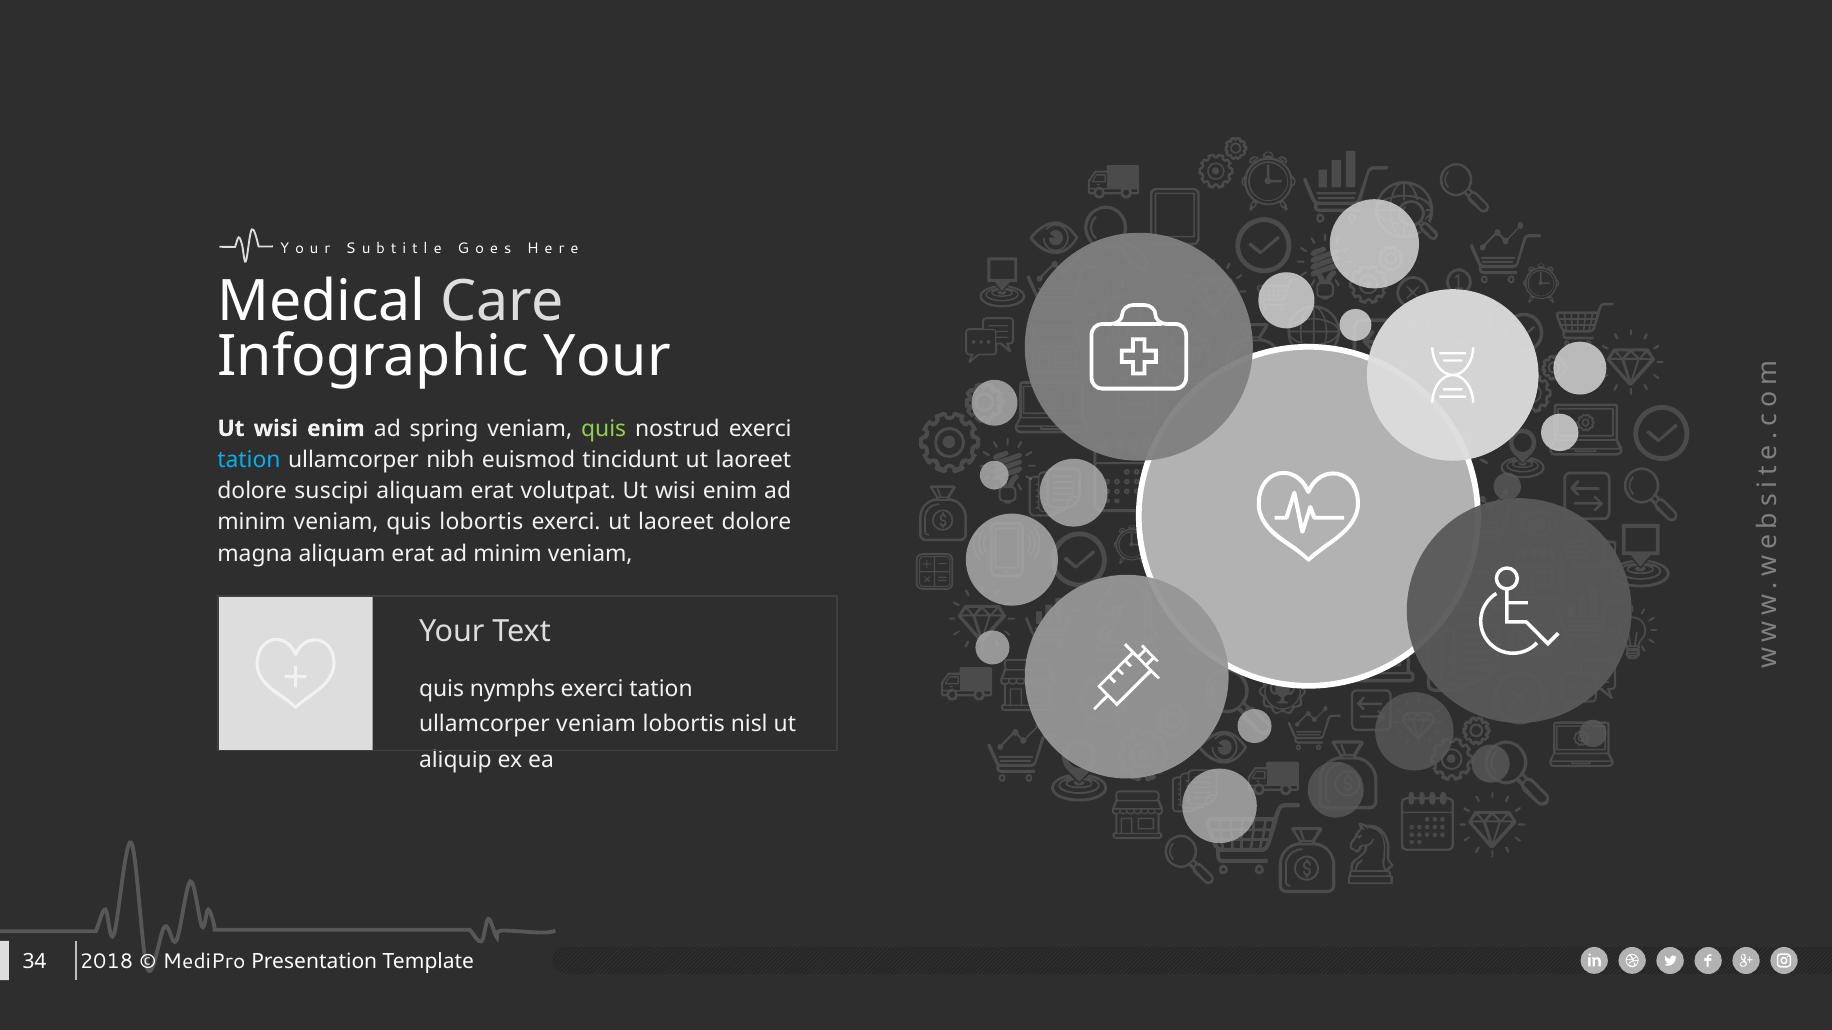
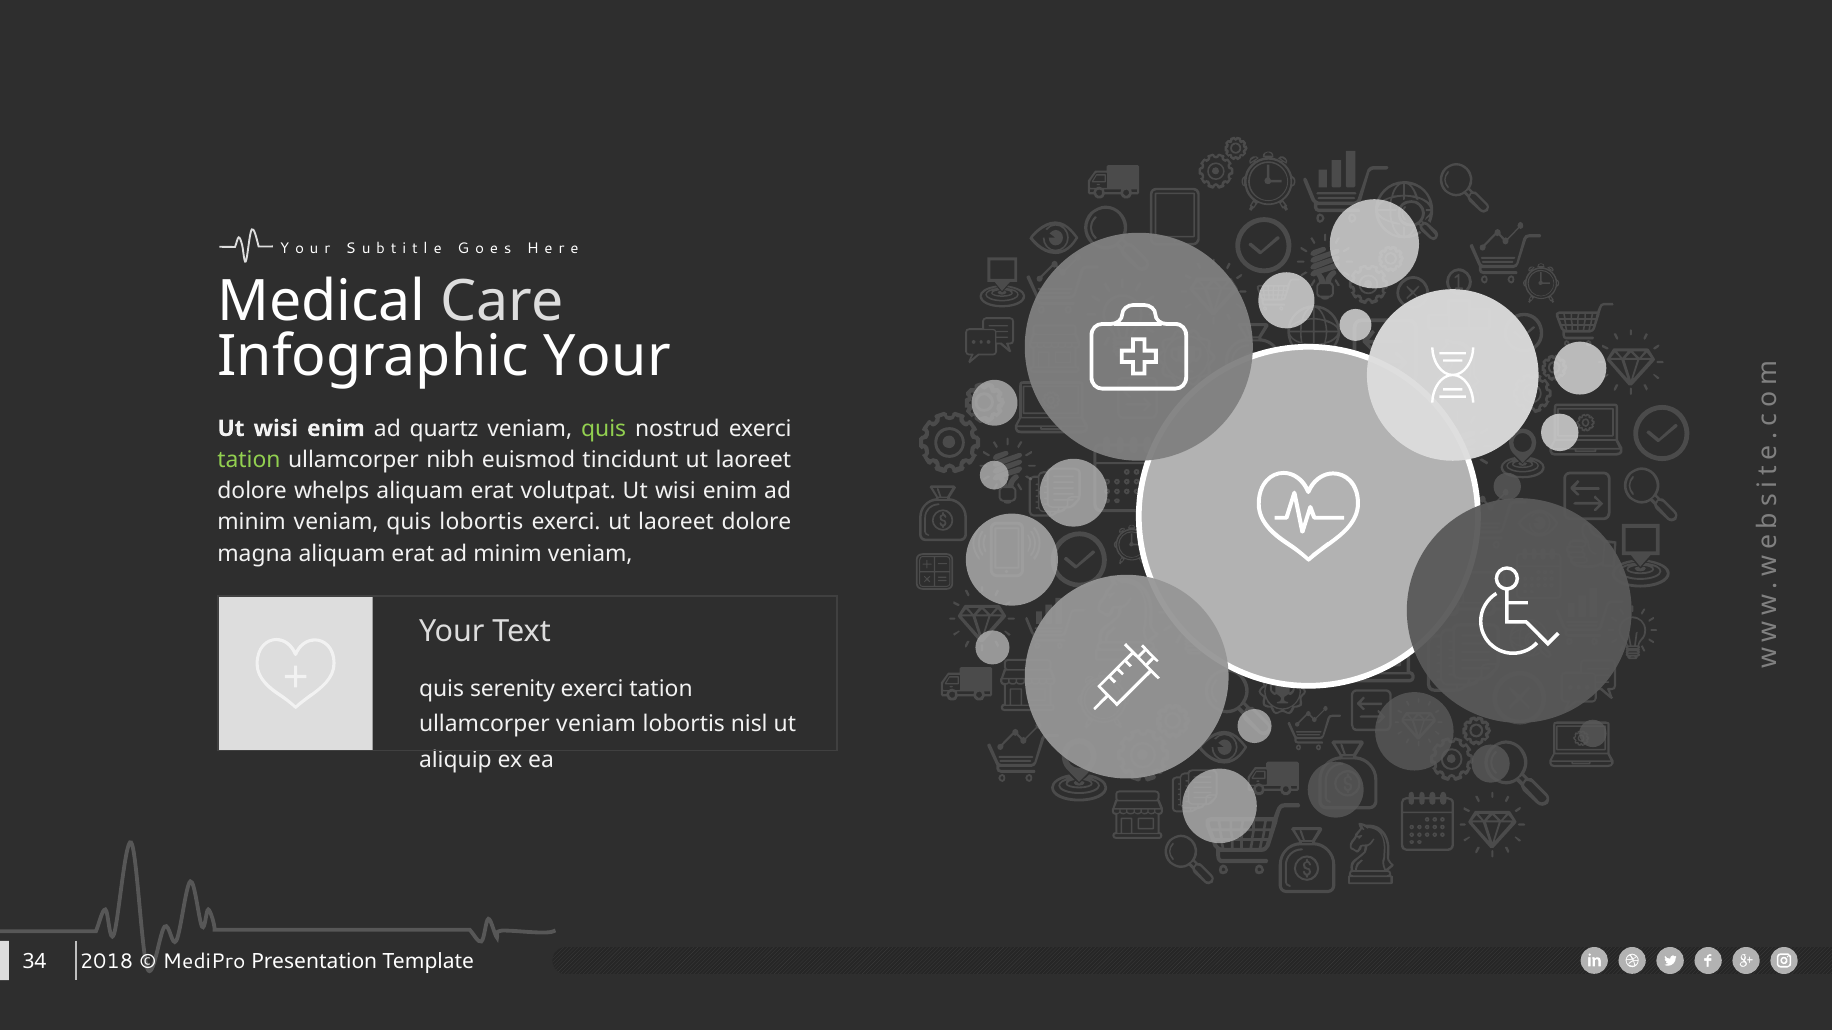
spring: spring -> quartz
tation at (249, 460) colour: light blue -> light green
suscipi: suscipi -> whelps
nymphs: nymphs -> serenity
